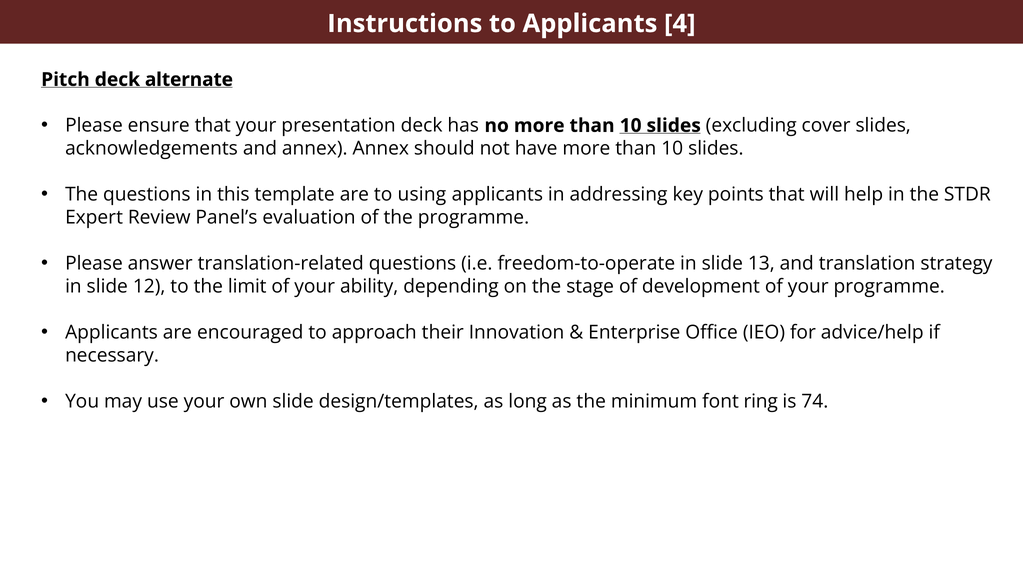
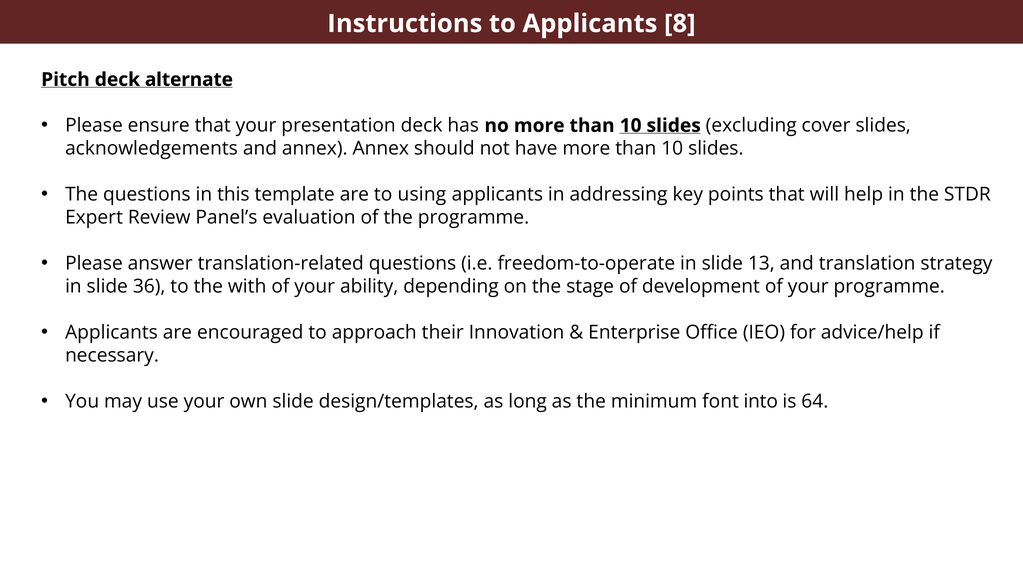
4: 4 -> 8
12: 12 -> 36
limit: limit -> with
ring: ring -> into
74: 74 -> 64
